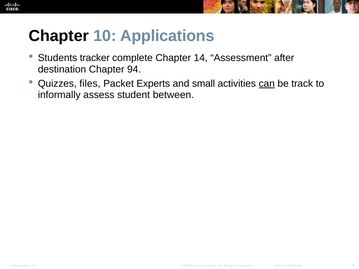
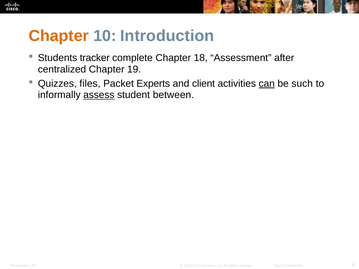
Chapter at (59, 36) colour: black -> orange
Applications: Applications -> Introduction
14: 14 -> 18
destination: destination -> centralized
94: 94 -> 19
small: small -> client
track: track -> such
assess underline: none -> present
